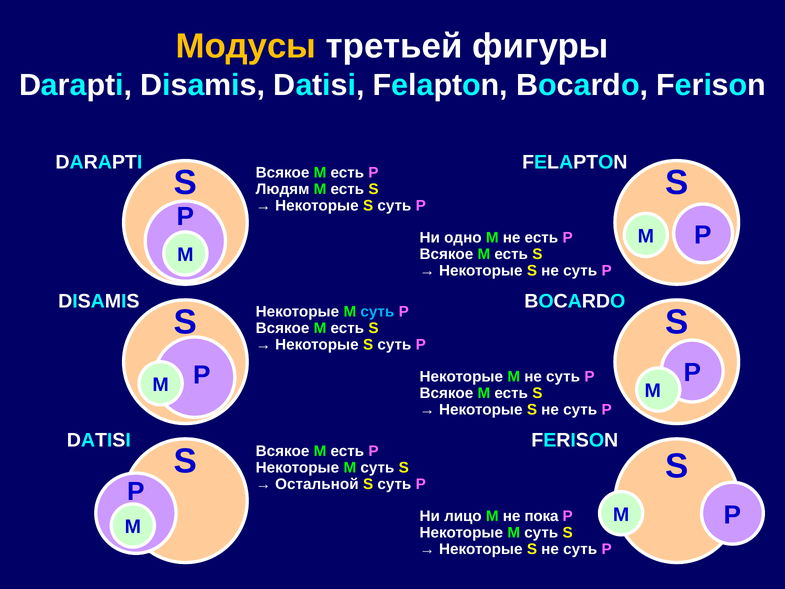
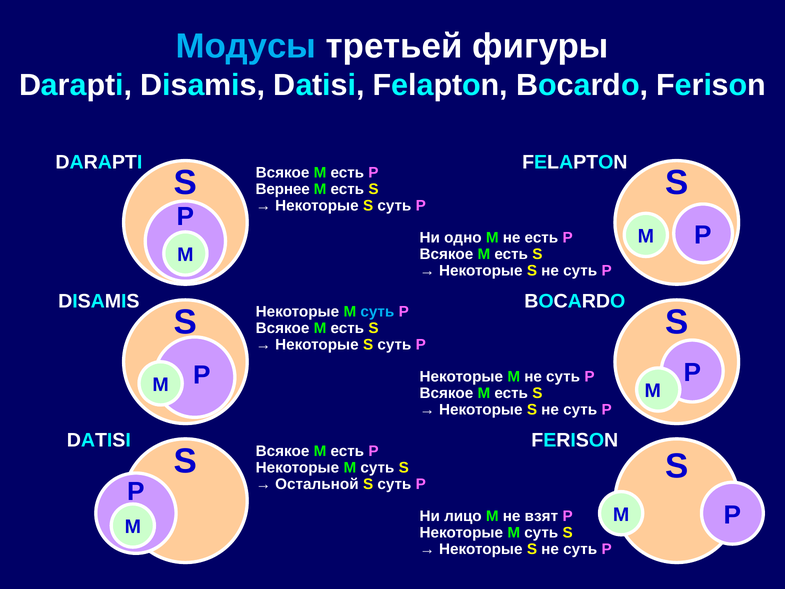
Модусы colour: yellow -> light blue
Людям: Людям -> Вернее
пока: пока -> взят
